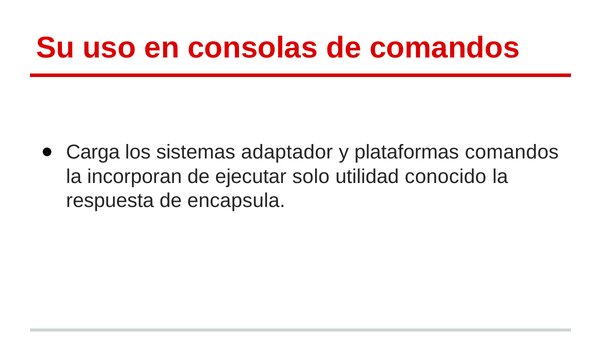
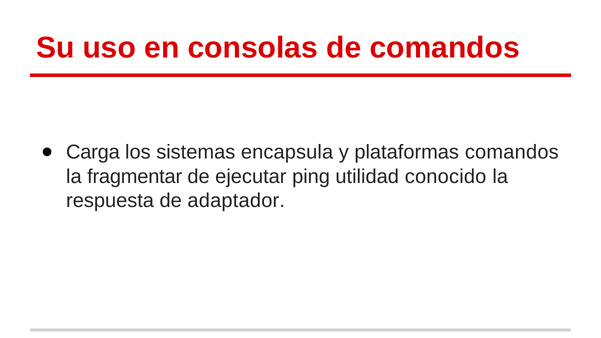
adaptador: adaptador -> encapsula
incorporan: incorporan -> fragmentar
solo: solo -> ping
encapsula: encapsula -> adaptador
